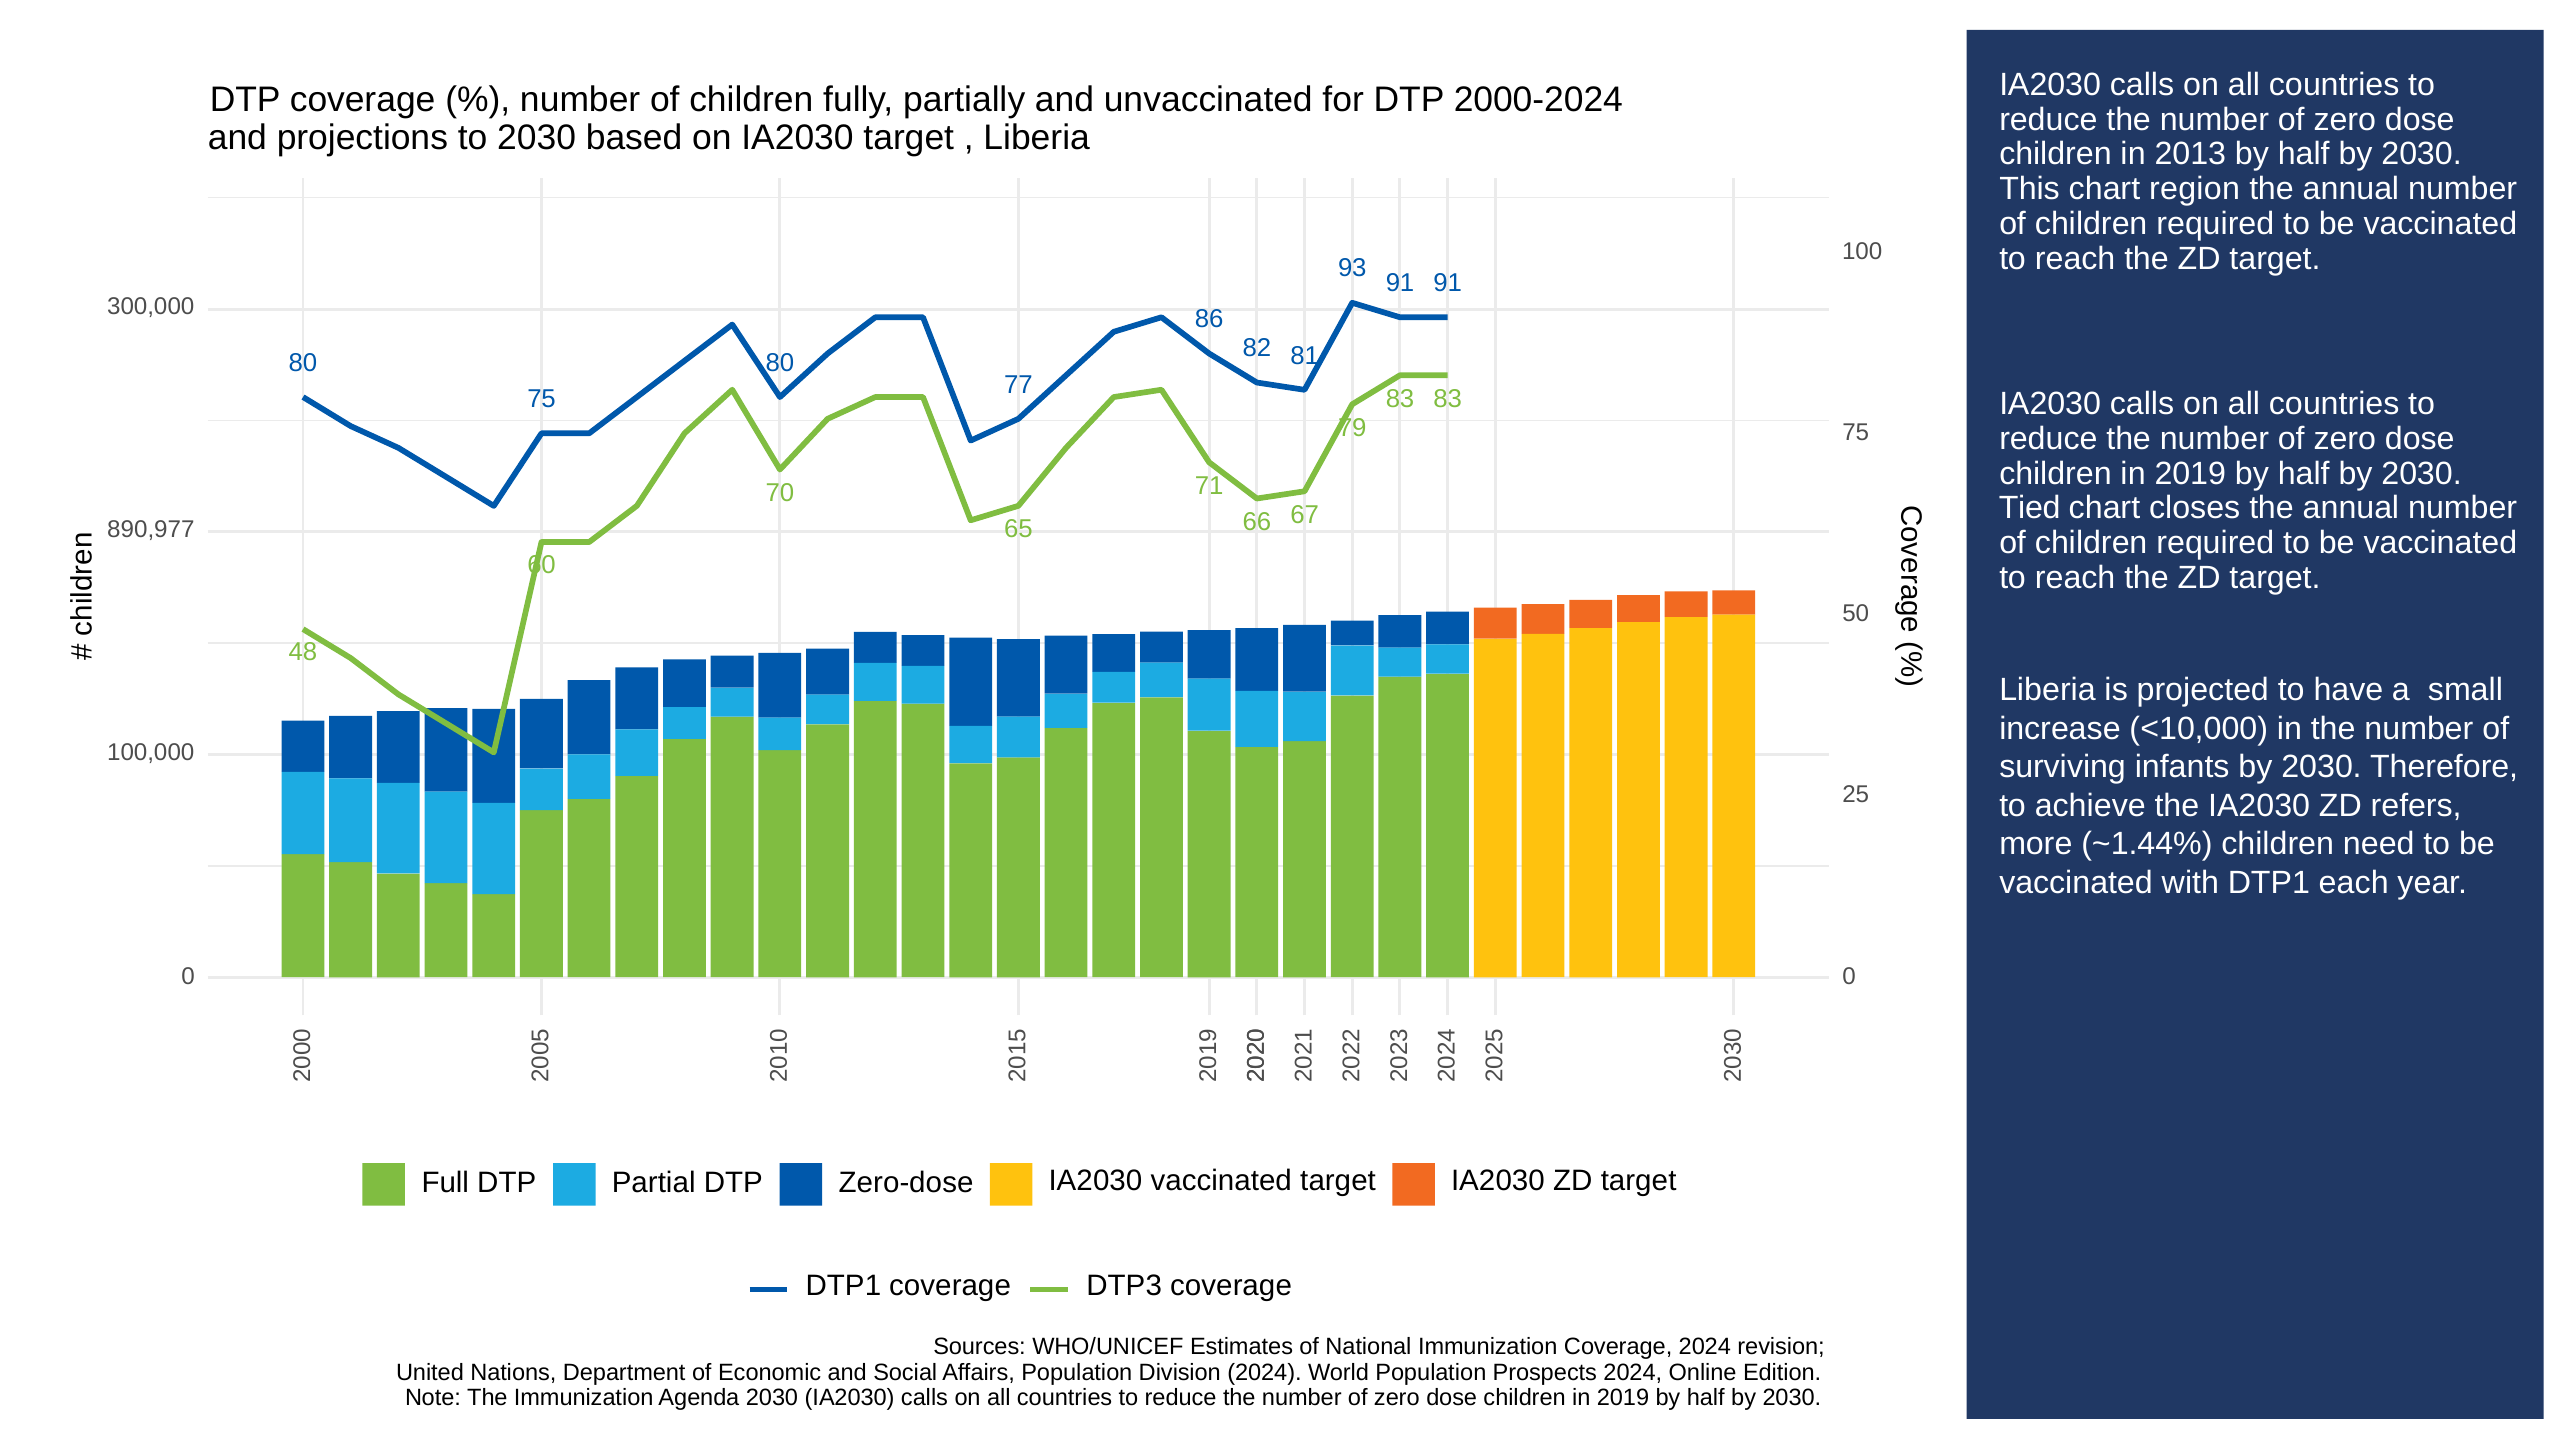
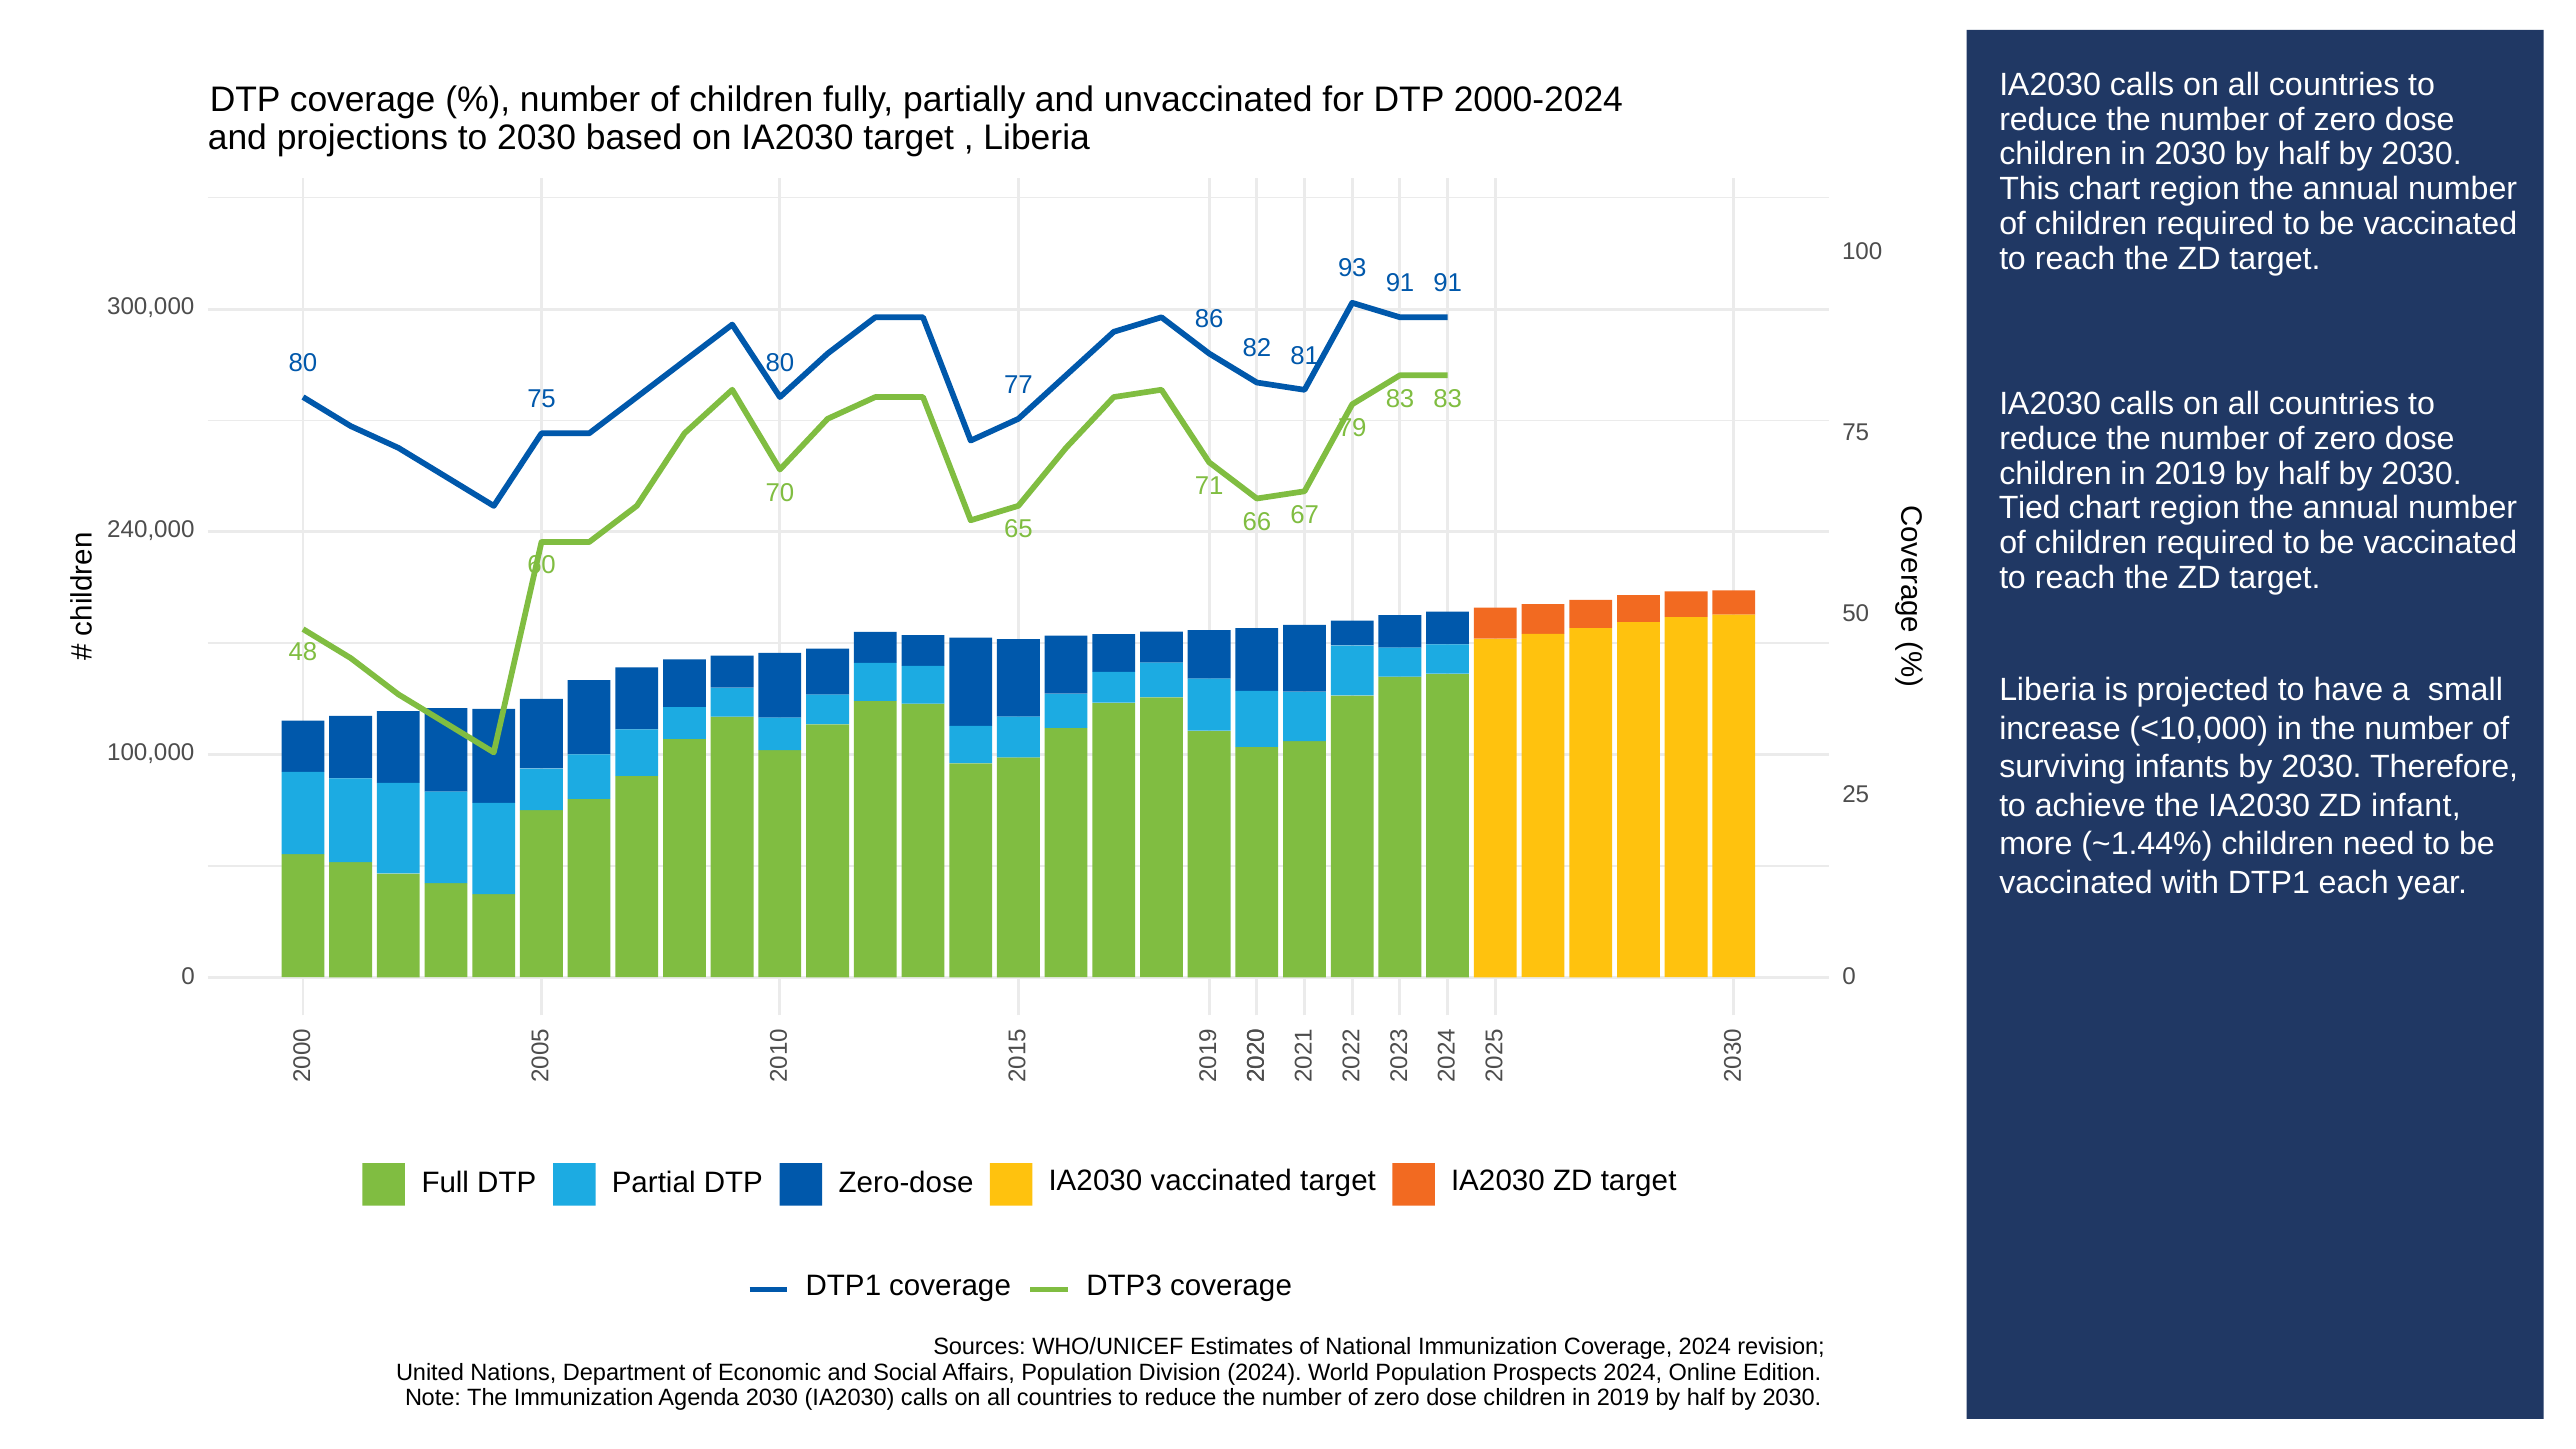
in 2013: 2013 -> 2030
closes at (2195, 508): closes -> region
890,977: 890,977 -> 240,000
refers: refers -> infant
